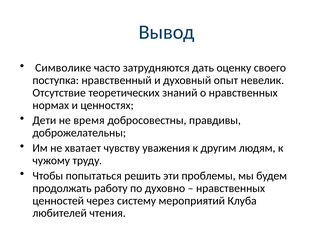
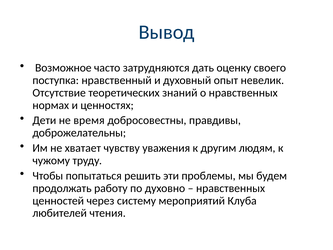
Символике: Символике -> Возможное
